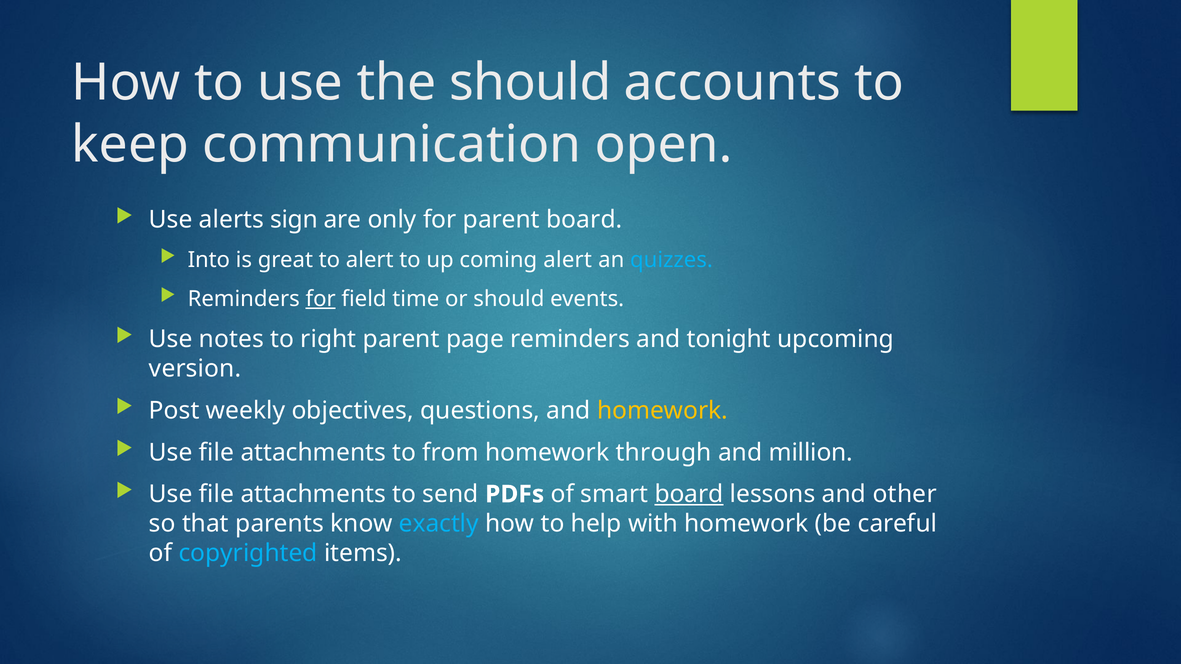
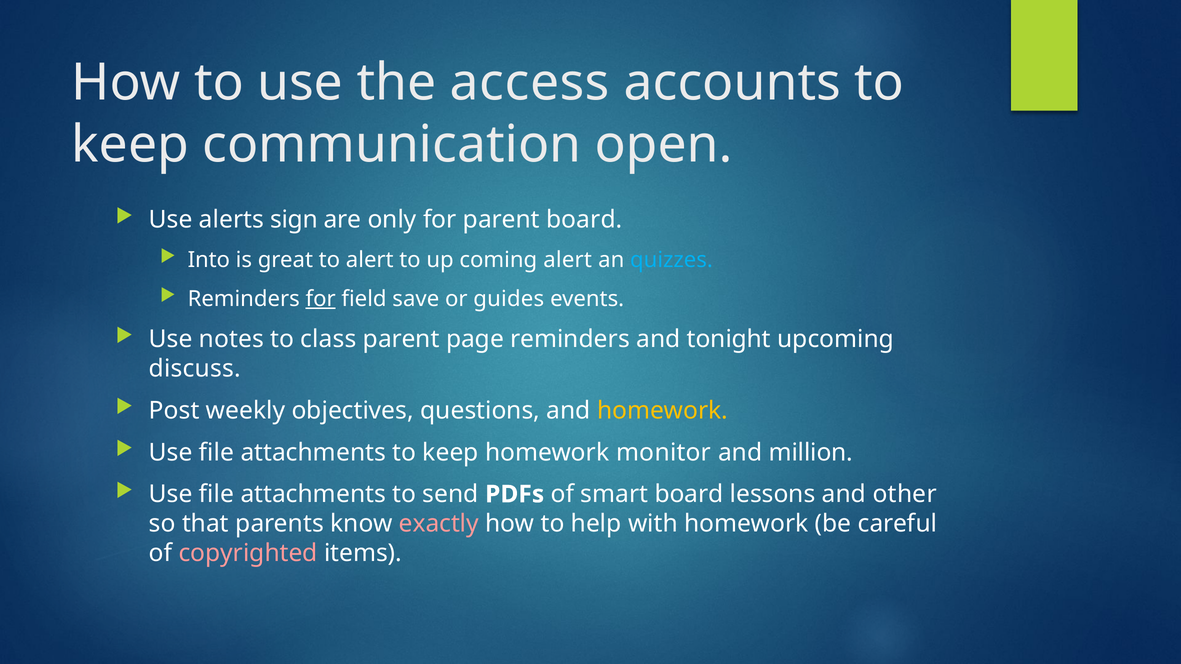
the should: should -> access
time: time -> save
or should: should -> guides
right: right -> class
version: version -> discuss
attachments to from: from -> keep
through: through -> monitor
board at (689, 494) underline: present -> none
exactly colour: light blue -> pink
copyrighted colour: light blue -> pink
